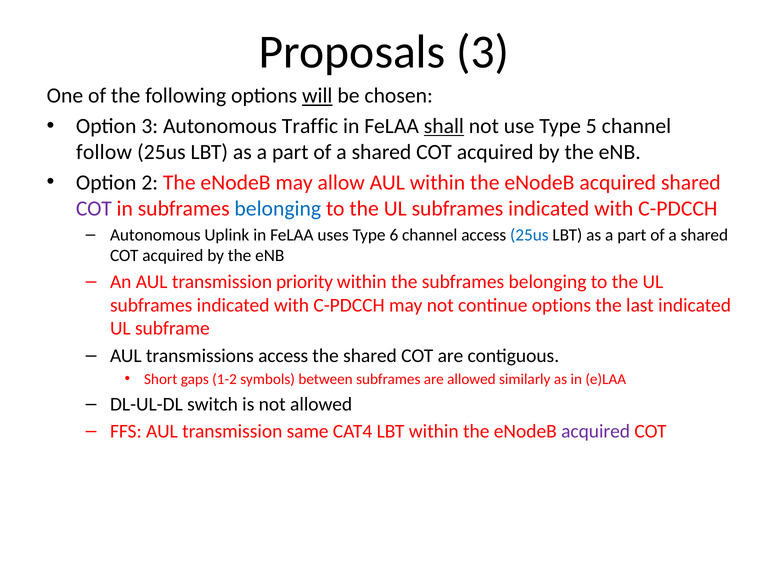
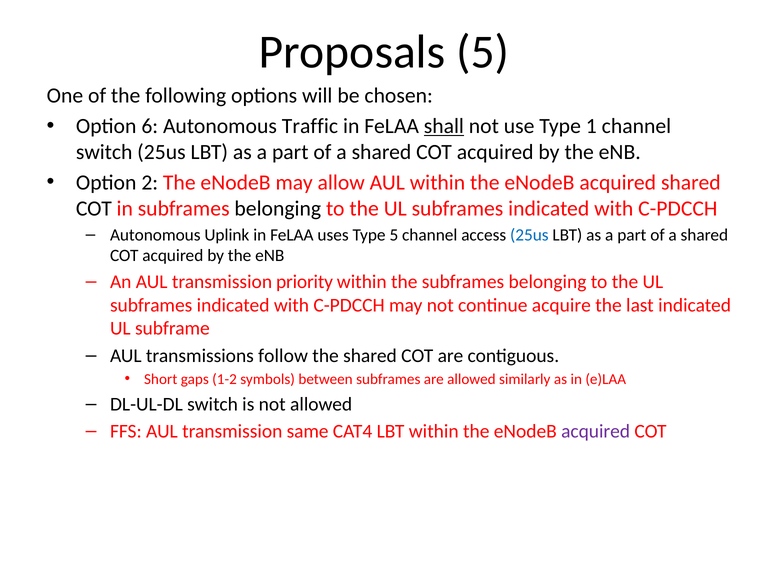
Proposals 3: 3 -> 5
will underline: present -> none
Option 3: 3 -> 6
5: 5 -> 1
follow at (104, 152): follow -> switch
COT at (94, 209) colour: purple -> black
belonging at (278, 209) colour: blue -> black
Type 6: 6 -> 5
continue options: options -> acquire
transmissions access: access -> follow
